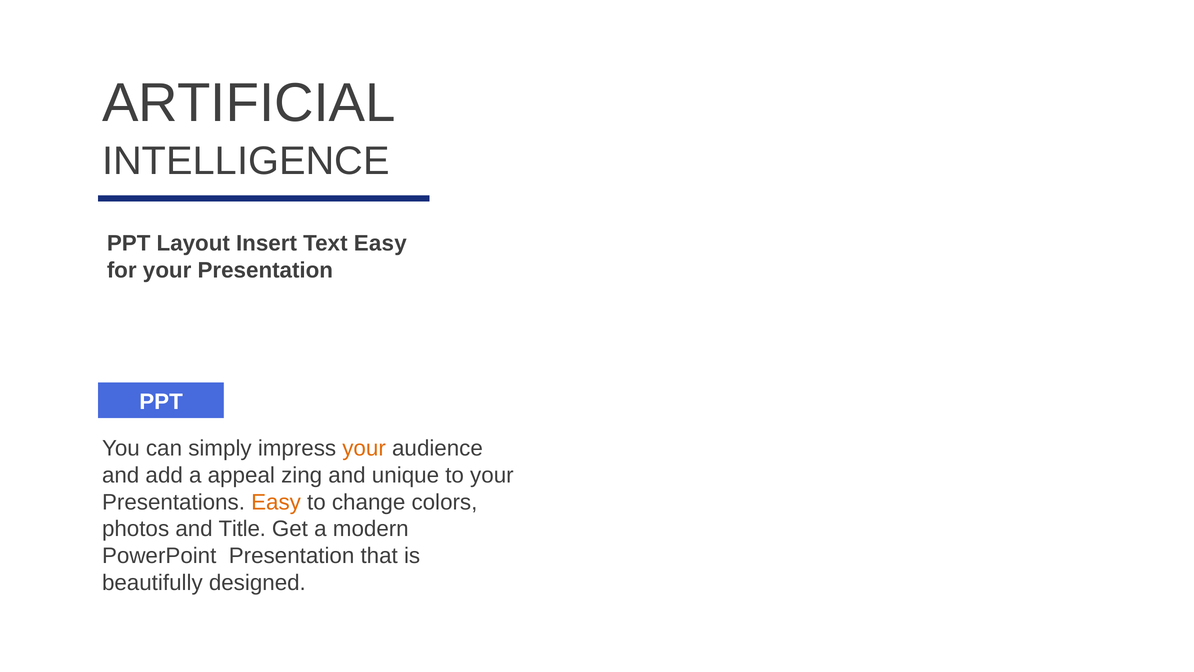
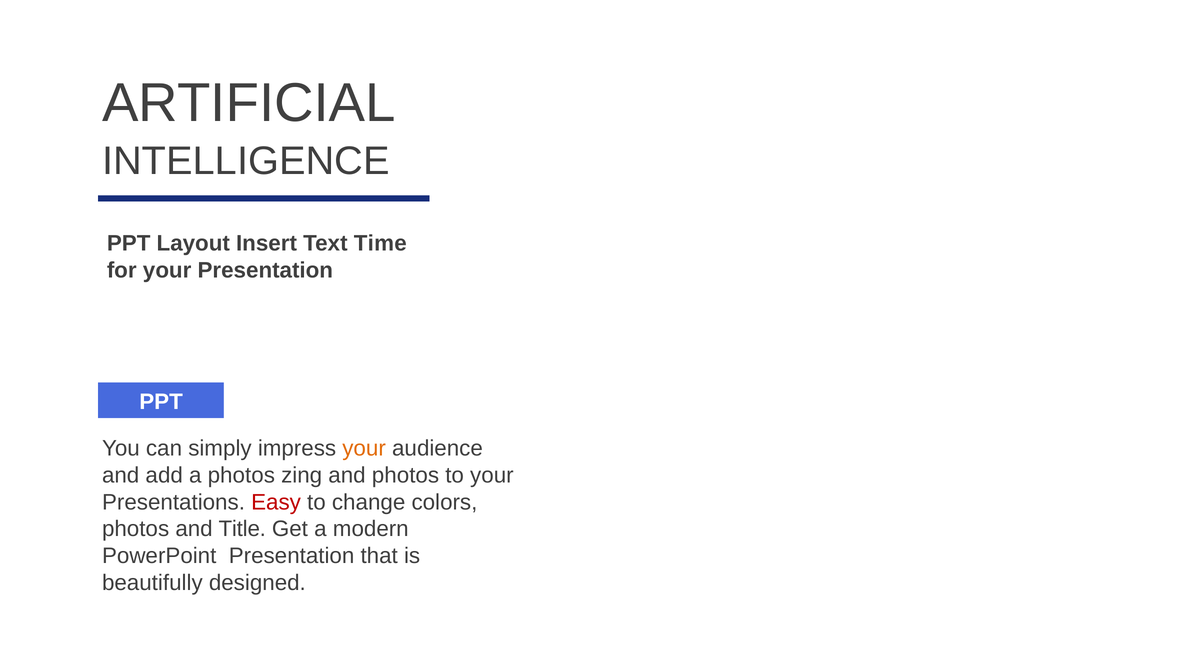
Text Easy: Easy -> Time
a appeal: appeal -> photos
and unique: unique -> photos
Easy at (276, 502) colour: orange -> red
